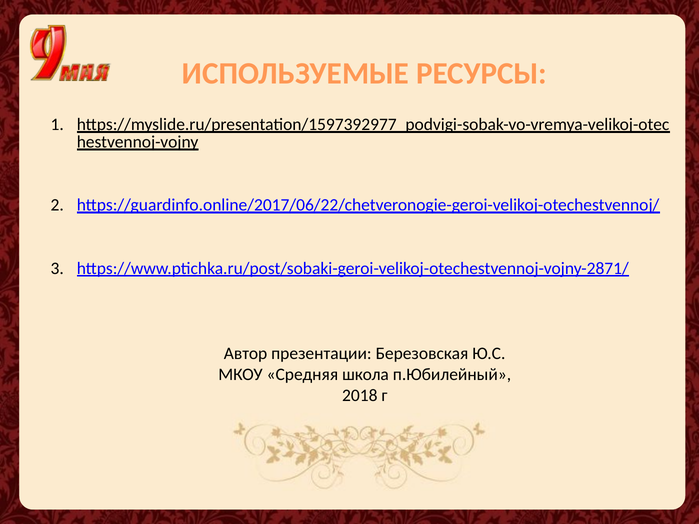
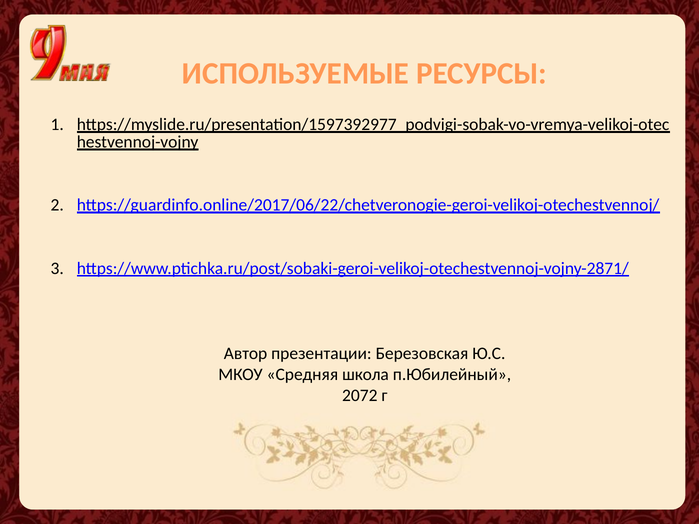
2018: 2018 -> 2072
